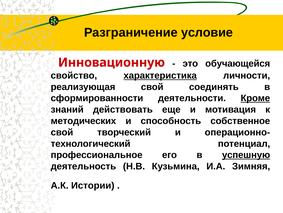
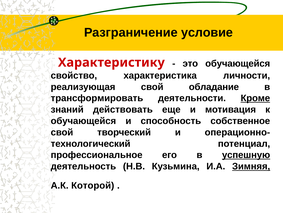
Инновационную: Инновационную -> Характеристику
характеристика underline: present -> none
соединять: соединять -> обладание
сформированности: сформированности -> трансформировать
методических at (83, 121): методических -> обучающейся
Зимняя underline: none -> present
Истории: Истории -> Которой
